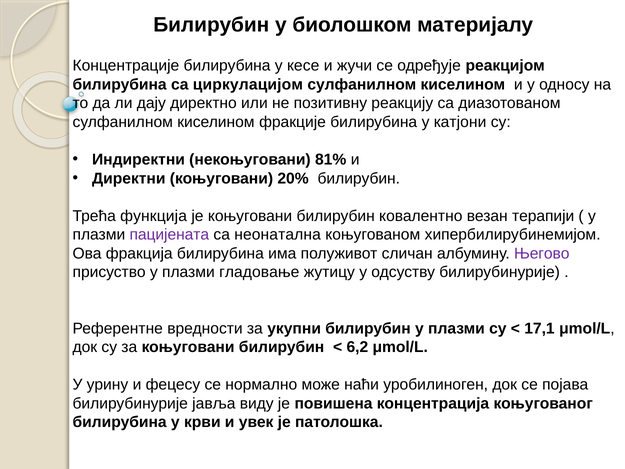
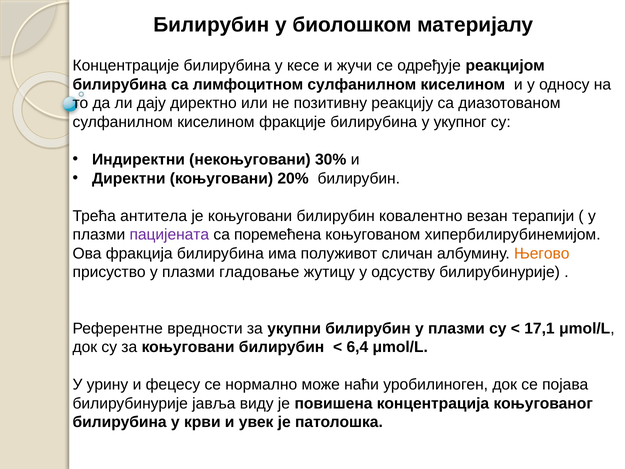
циркулацијом: циркулацијом -> лимфоцитном
катјони: катјони -> укупног
81%: 81% -> 30%
функција: функција -> антитела
неонатална: неонатална -> поремећена
Његово colour: purple -> orange
6,2: 6,2 -> 6,4
